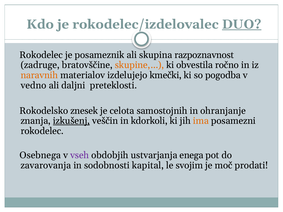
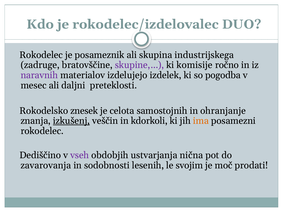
DUO underline: present -> none
razpoznavnost: razpoznavnost -> industrijskega
skupine,… colour: orange -> purple
obvestila: obvestila -> komisije
naravnih colour: orange -> purple
kmečki: kmečki -> izdelek
vedno: vedno -> mesec
Osebnega: Osebnega -> Dediščino
enega: enega -> nična
kapital: kapital -> lesenih
